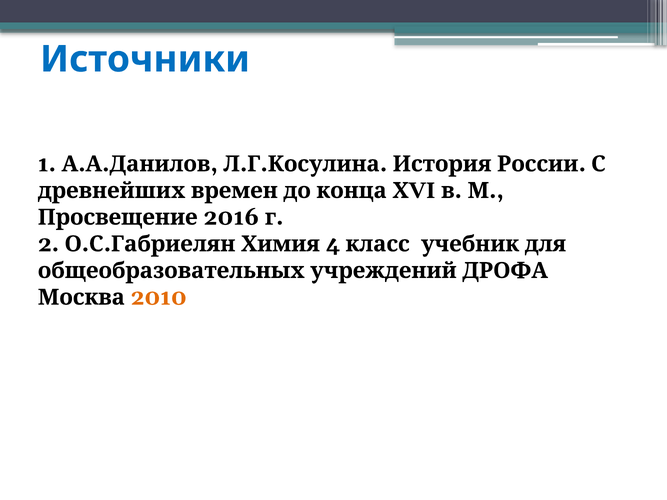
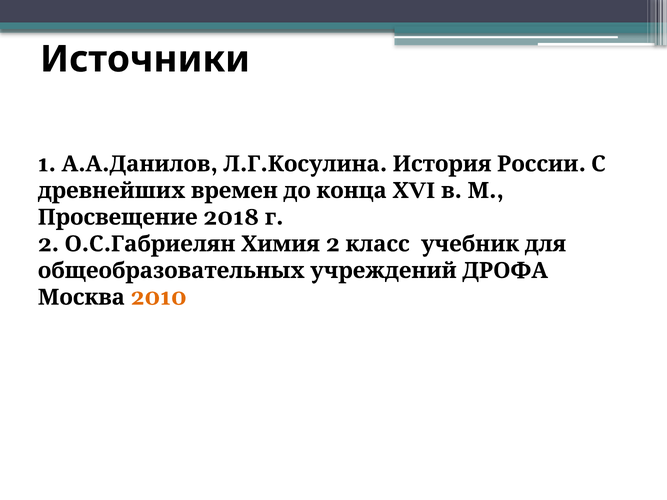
Источники colour: blue -> black
2016: 2016 -> 2018
4 at (333, 244): 4 -> 2
